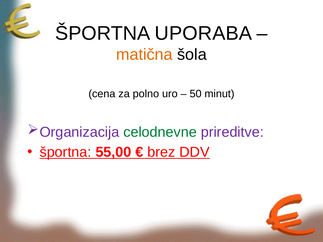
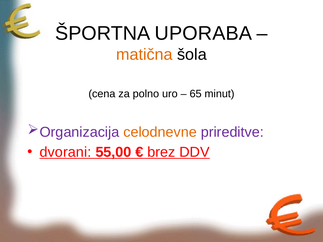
50: 50 -> 65
celodnevne colour: green -> orange
športna at (66, 152): športna -> dvorani
